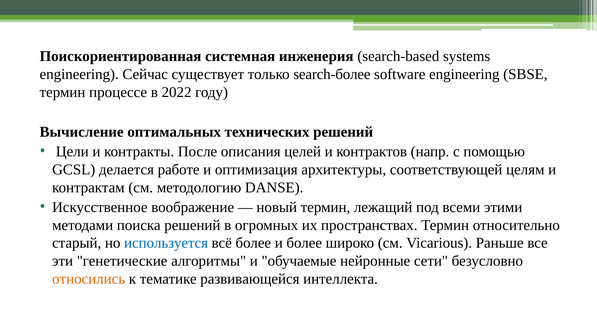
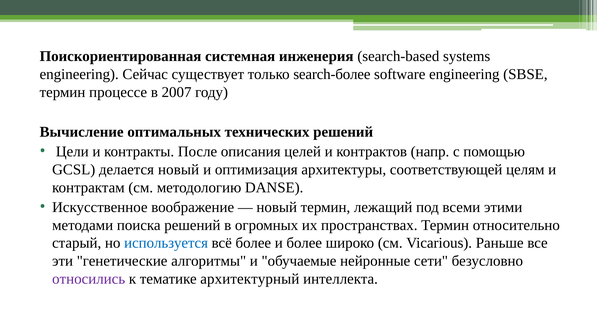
2022: 2022 -> 2007
делается работе: работе -> новый
относились colour: orange -> purple
развивающейся: развивающейся -> архитектурный
